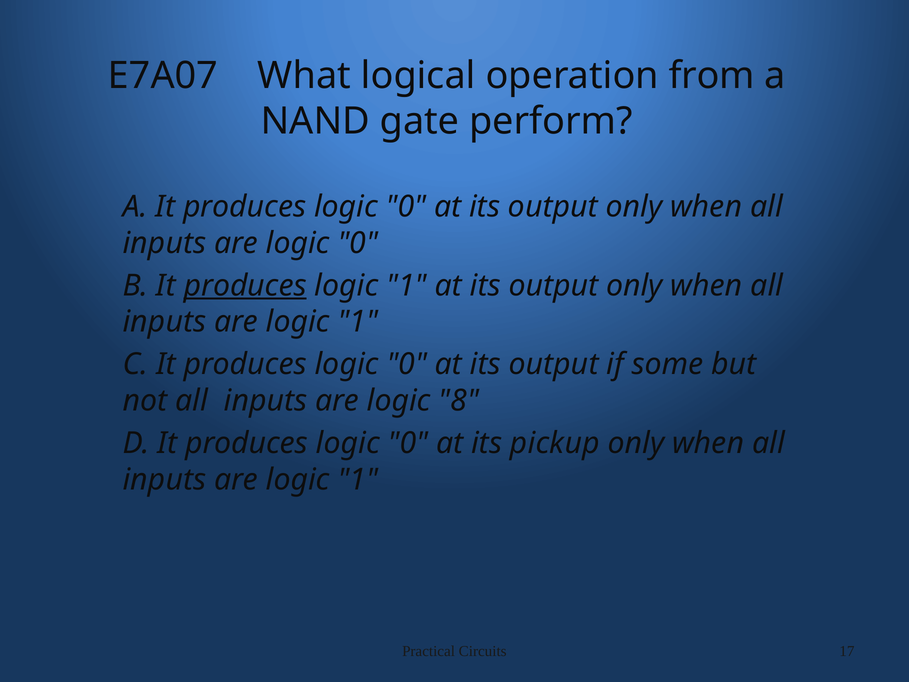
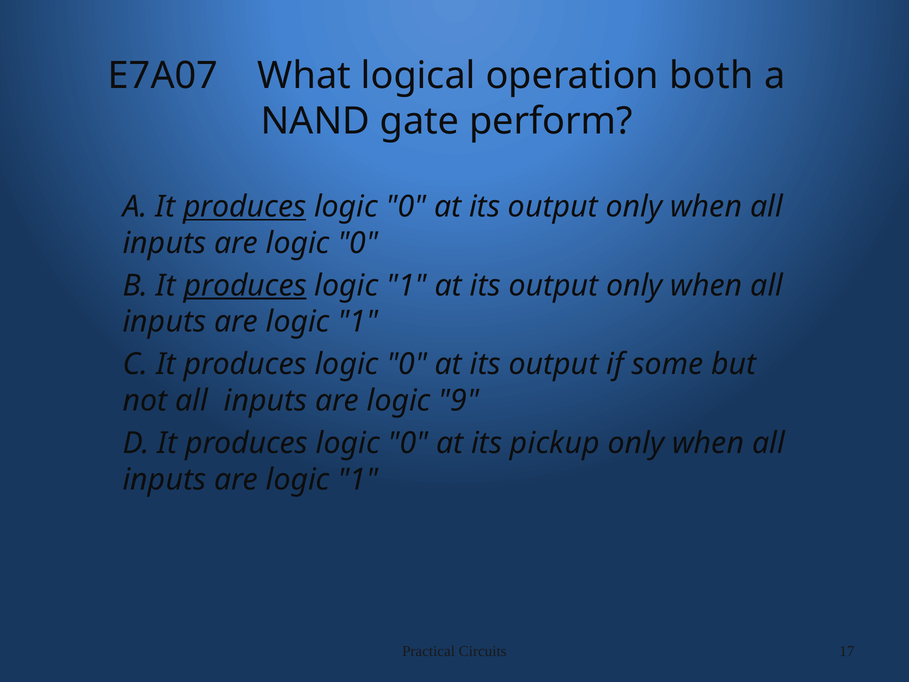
from: from -> both
produces at (245, 207) underline: none -> present
8: 8 -> 9
